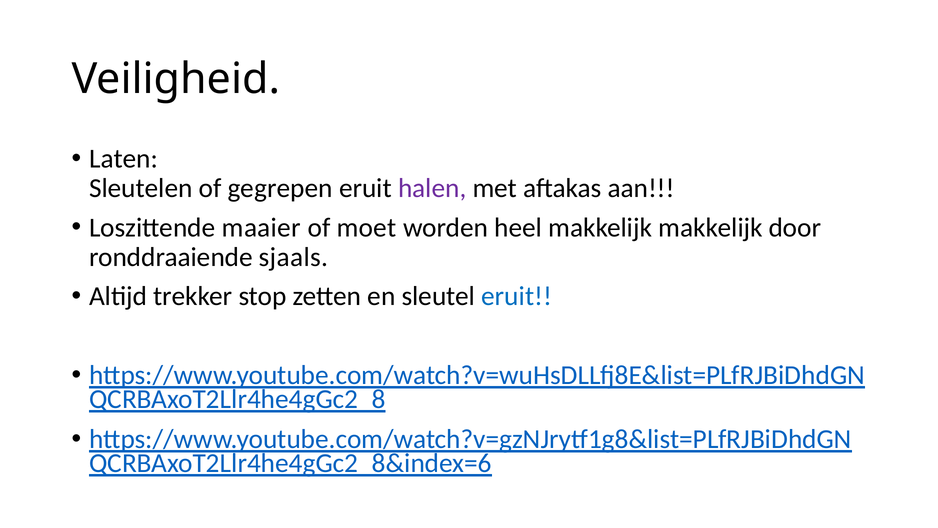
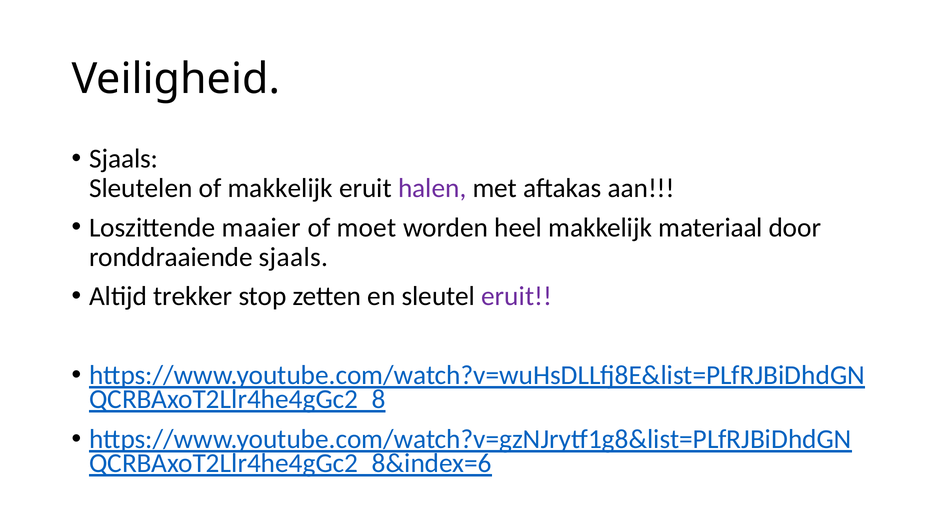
Laten at (124, 159): Laten -> Sjaals
of gegrepen: gegrepen -> makkelijk
makkelijk makkelijk: makkelijk -> materiaal
eruit at (517, 296) colour: blue -> purple
